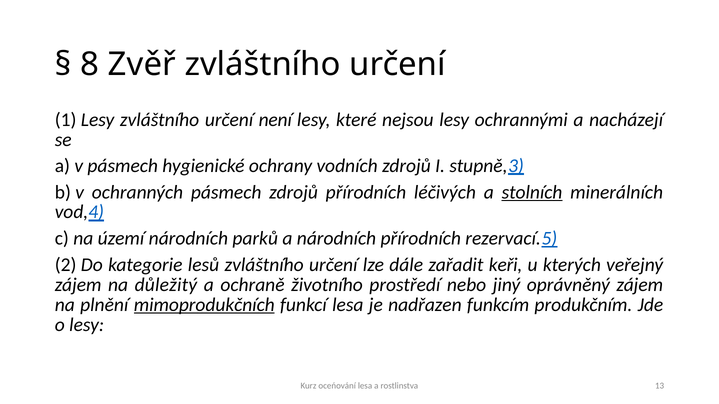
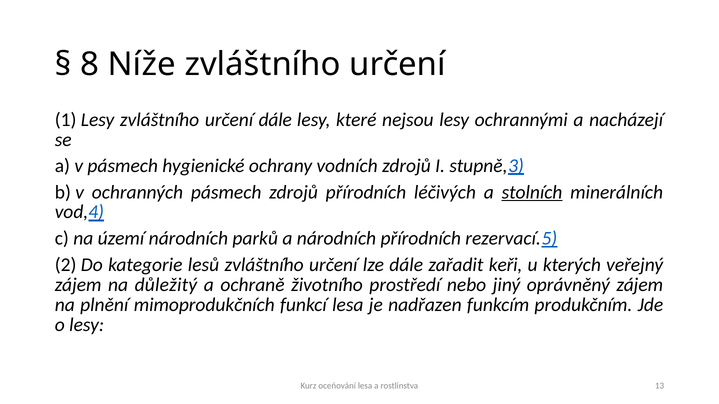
Zvěř: Zvěř -> Níže
určení není: není -> dále
mimoprodukčních underline: present -> none
